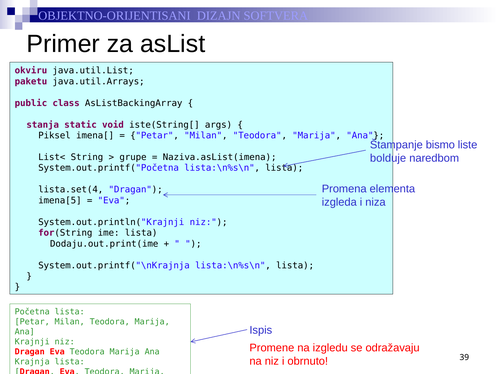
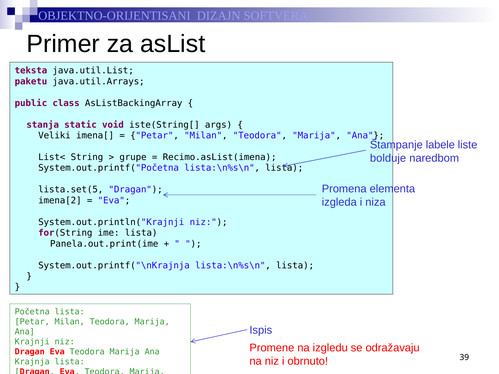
okviru: okviru -> teksta
Piksel: Piksel -> Veliki
bismo: bismo -> labele
Naziva.asList(imena: Naziva.asList(imena -> Recimo.asList(imena
lista.set(4: lista.set(4 -> lista.set(5
imena[5: imena[5 -> imena[2
Dodaju.out.print(ime: Dodaju.out.print(ime -> Panela.out.print(ime
